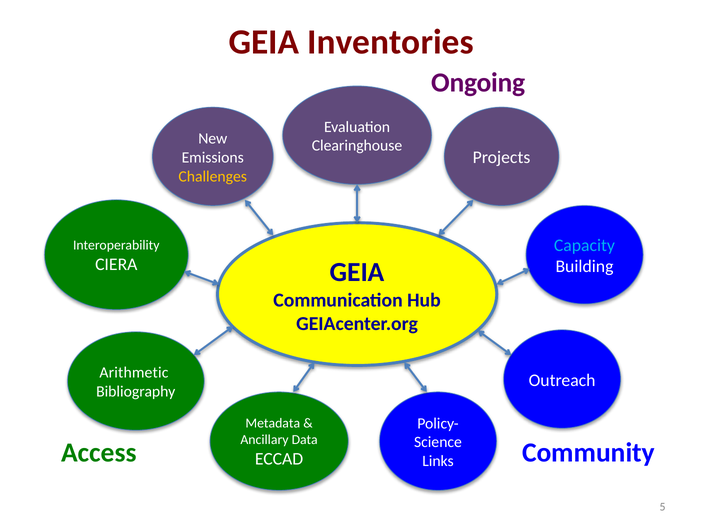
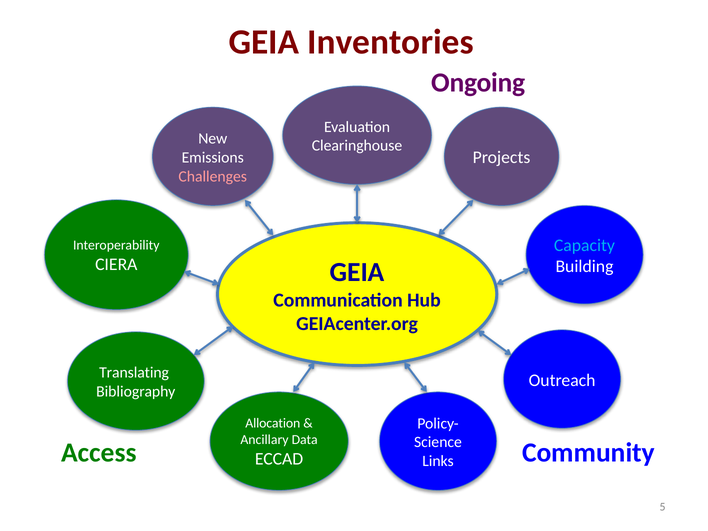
Challenges colour: yellow -> pink
Arithmetic: Arithmetic -> Translating
Metadata: Metadata -> Allocation
